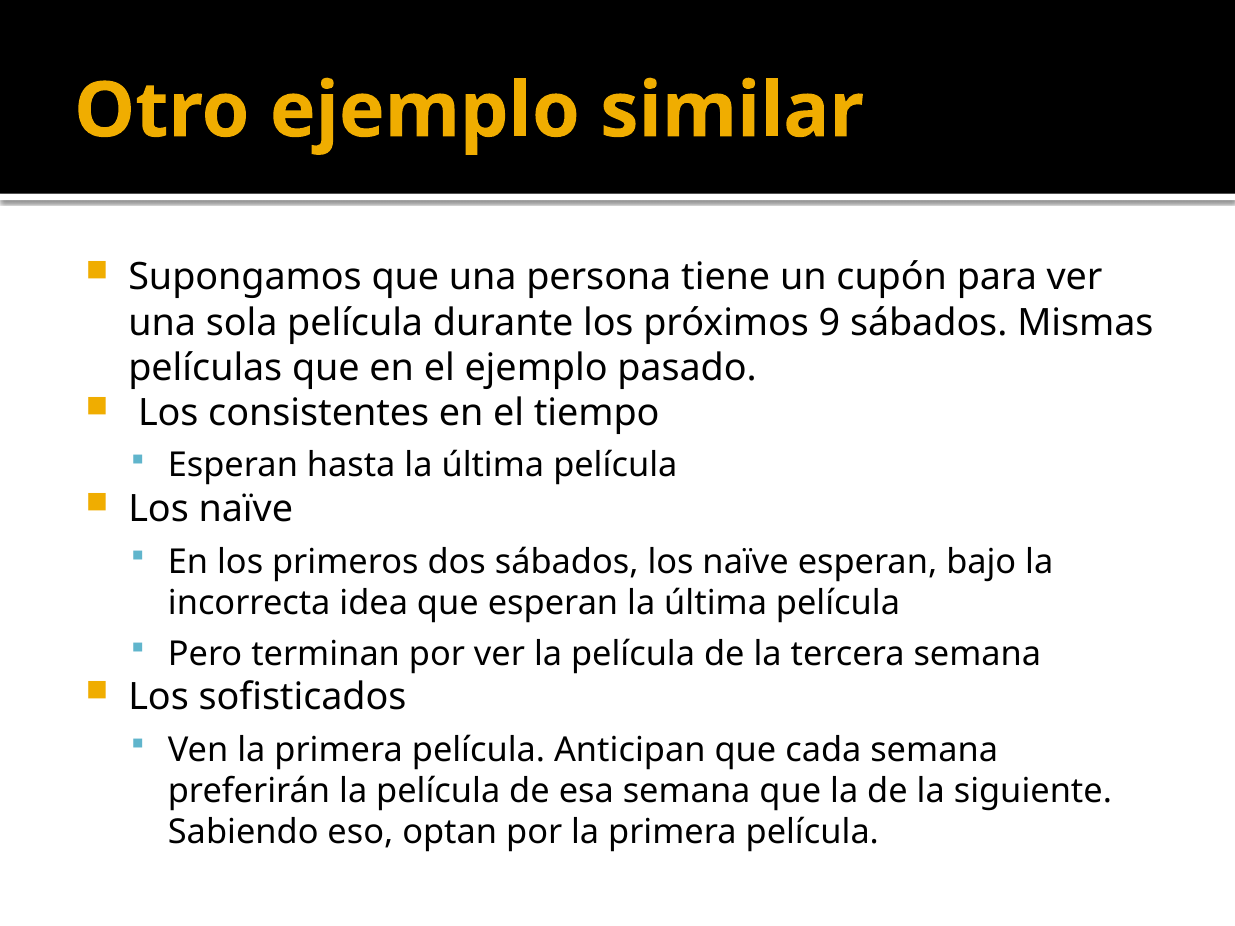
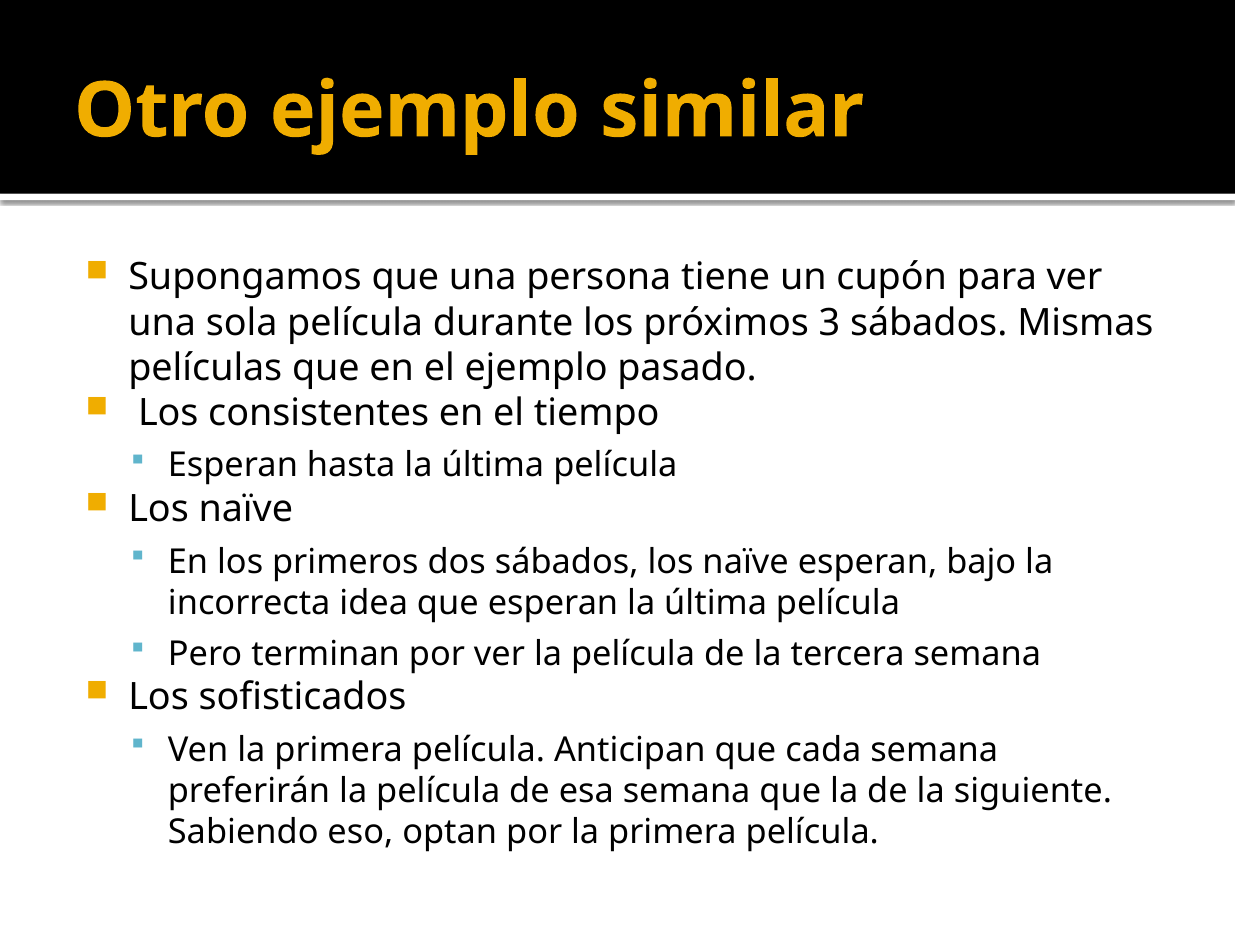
9: 9 -> 3
